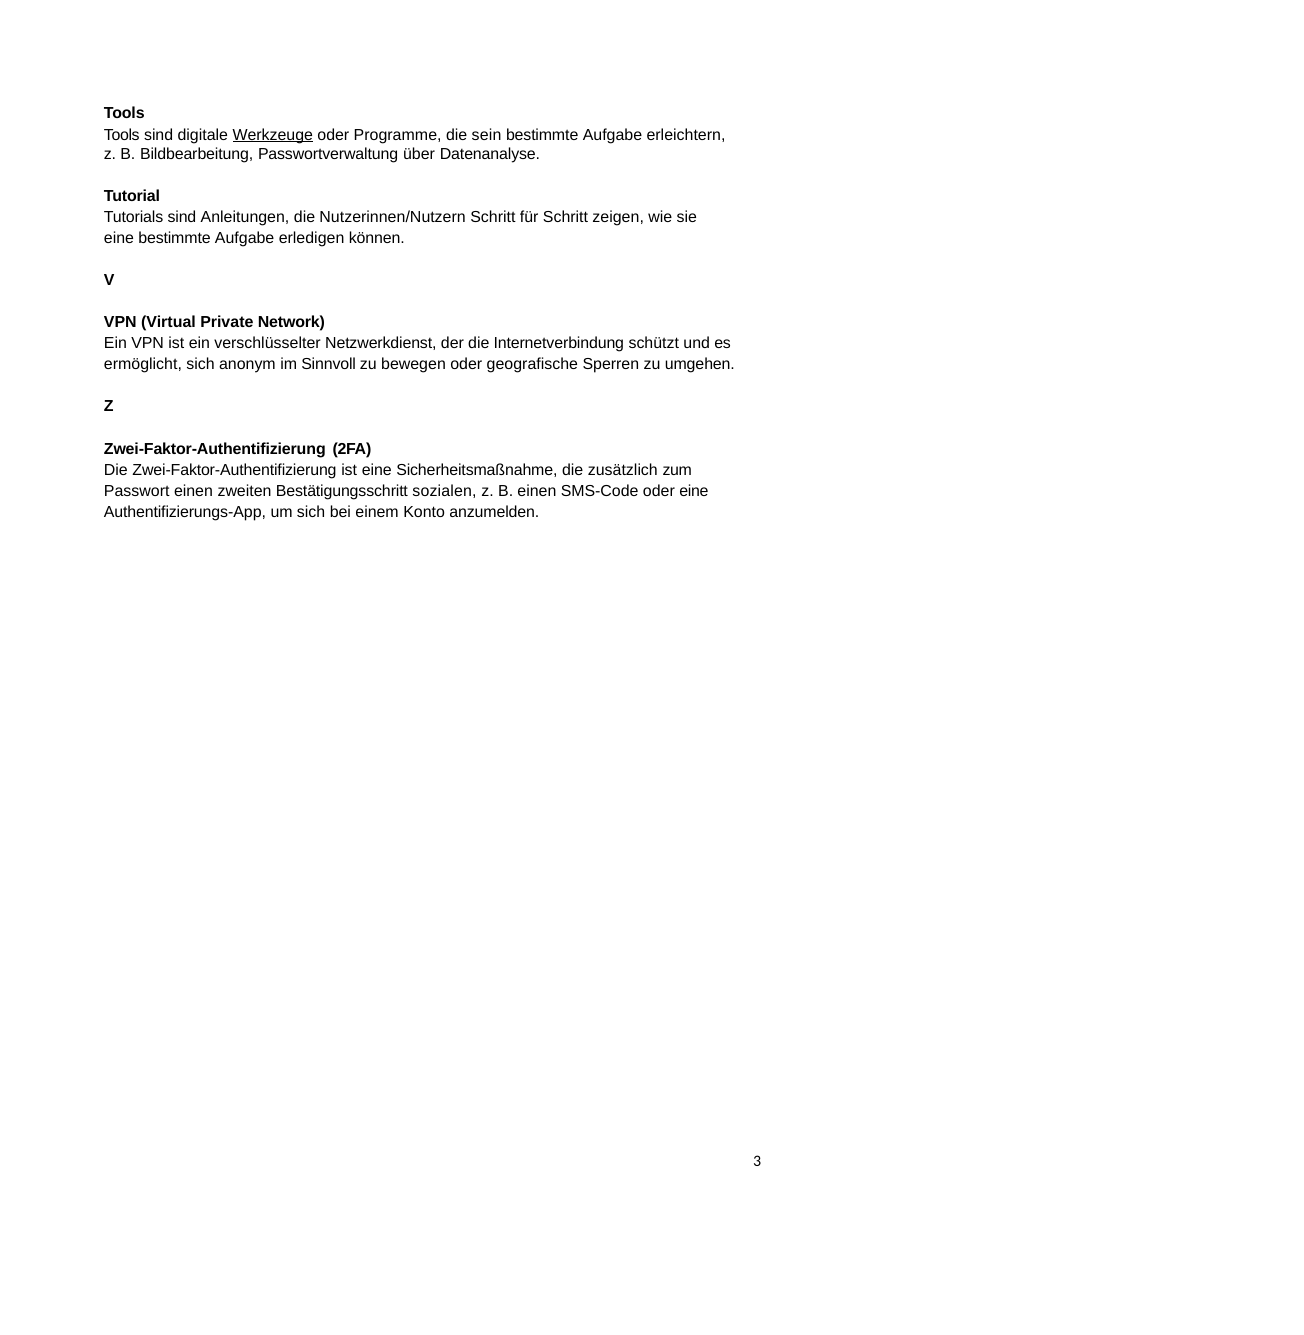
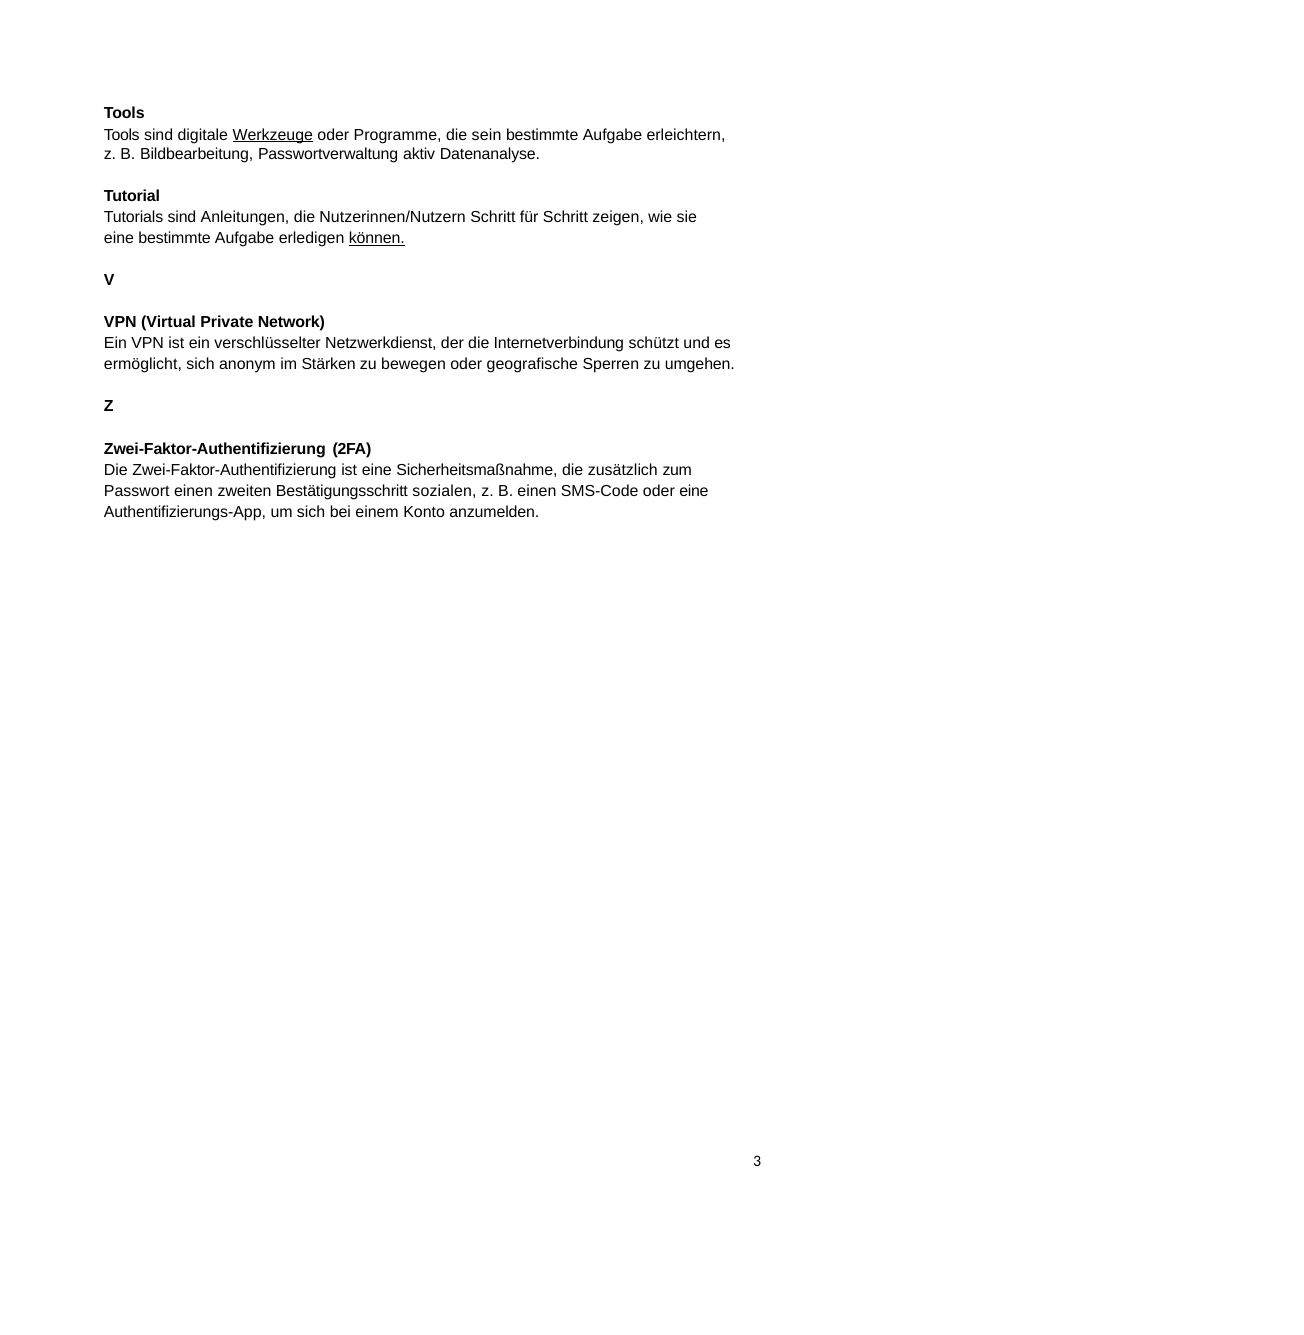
über: über -> aktiv
können underline: none -> present
Sinnvoll: Sinnvoll -> Stärken
